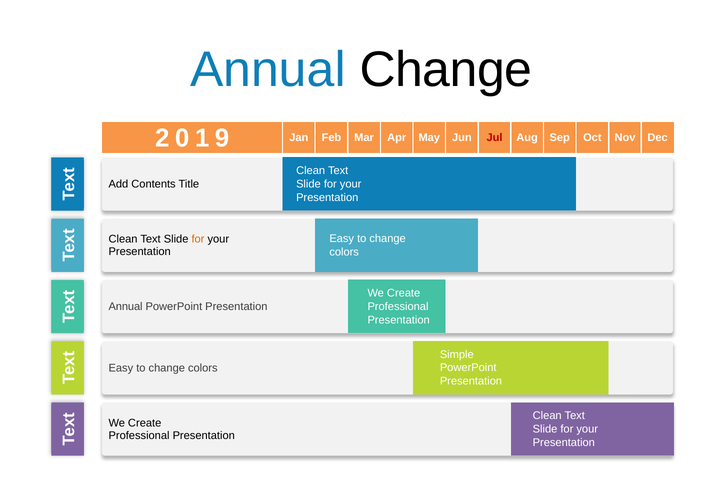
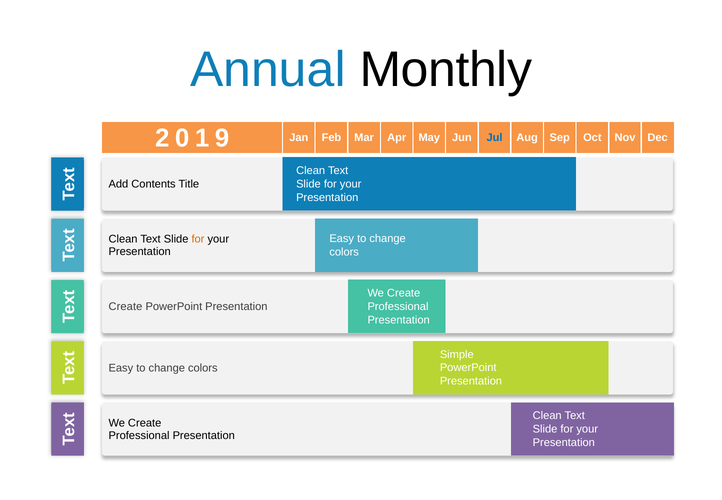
Annual Change: Change -> Monthly
Jul colour: red -> blue
Annual at (126, 307): Annual -> Create
